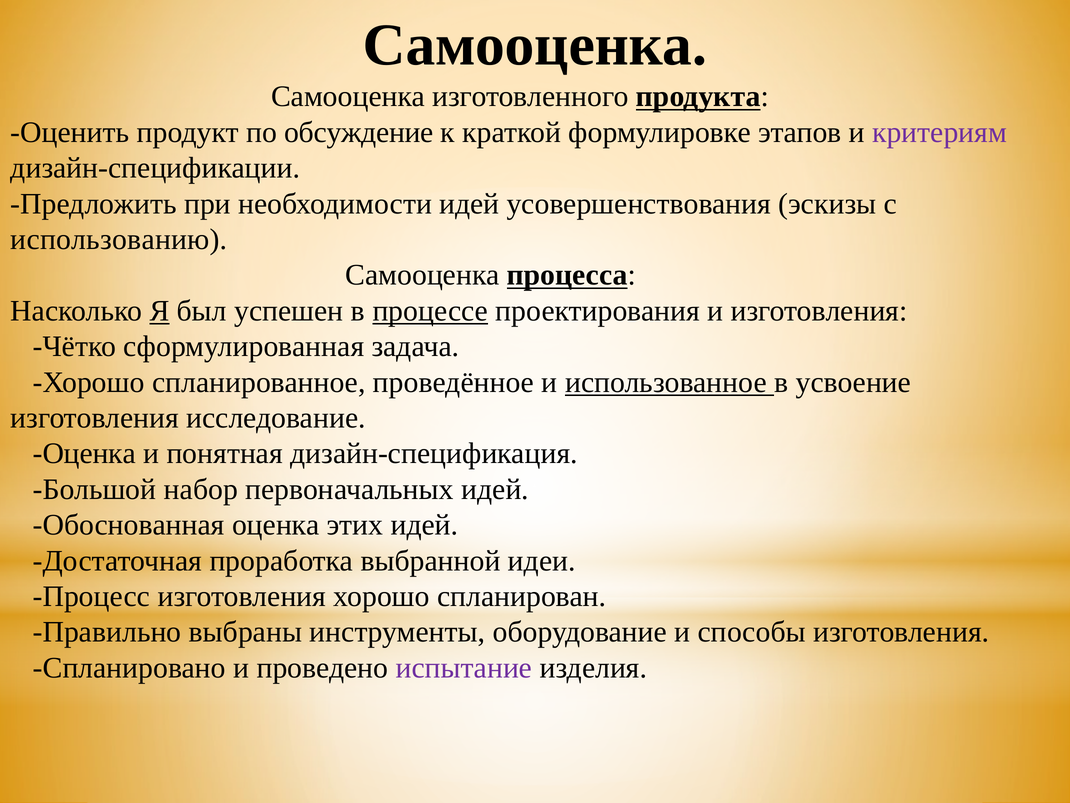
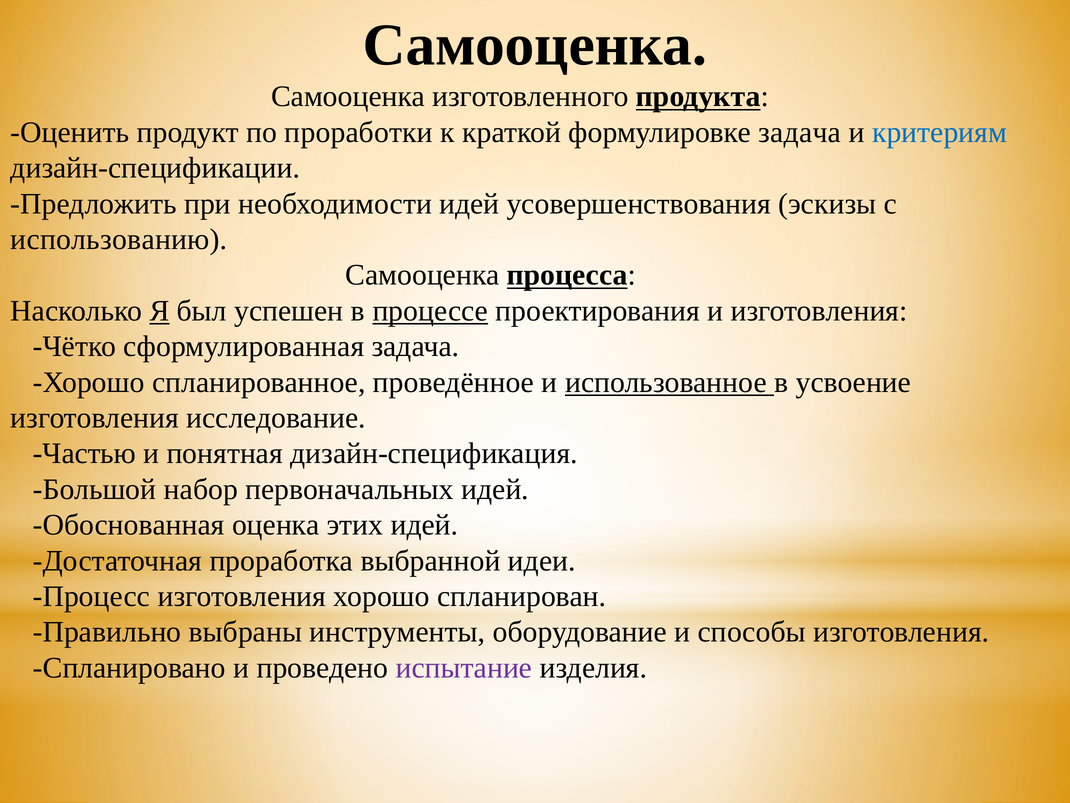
обсуждение: обсуждение -> проработки
формулировке этапов: этапов -> задача
критериям colour: purple -> blue
Оценка at (84, 453): Оценка -> Частью
